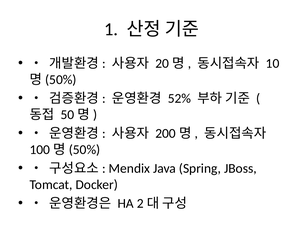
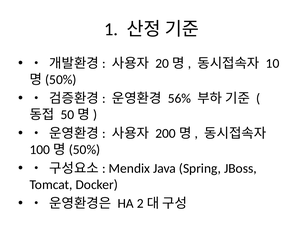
52%: 52% -> 56%
